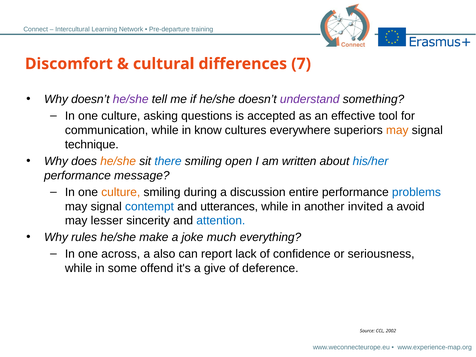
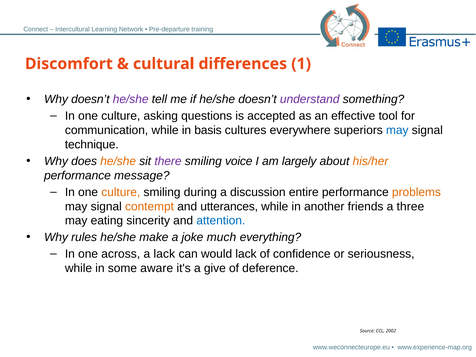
7: 7 -> 1
know: know -> basis
may at (397, 130) colour: orange -> blue
there colour: blue -> purple
open: open -> voice
written: written -> largely
his/her colour: blue -> orange
problems colour: blue -> orange
contempt colour: blue -> orange
invited: invited -> friends
avoid: avoid -> three
lesser: lesser -> eating
a also: also -> lack
report: report -> would
offend: offend -> aware
